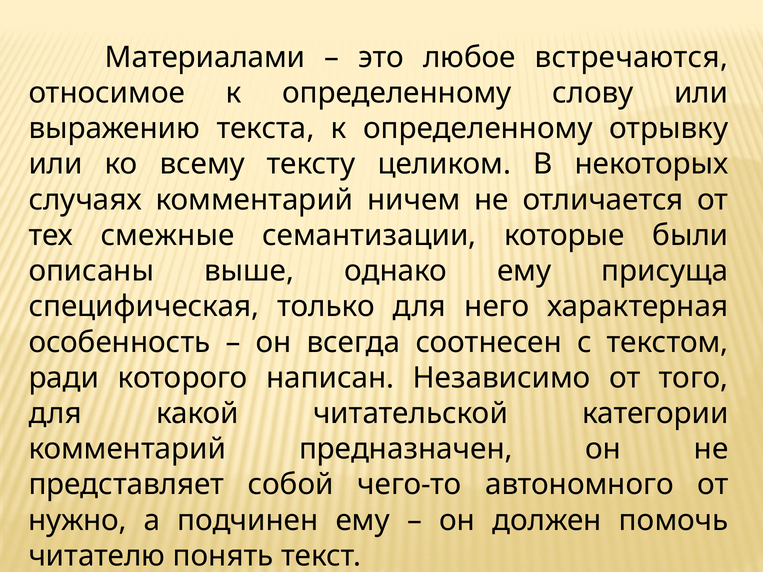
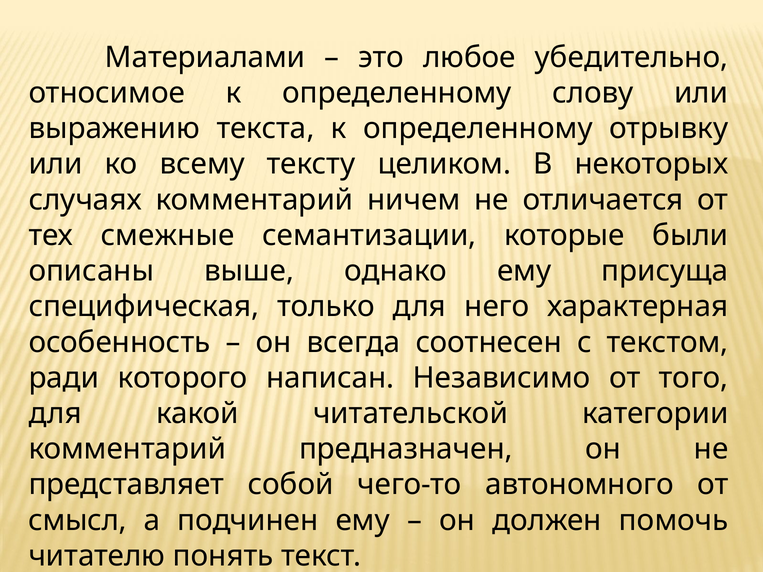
встречаются: встречаются -> убедительно
нужно: нужно -> смысл
